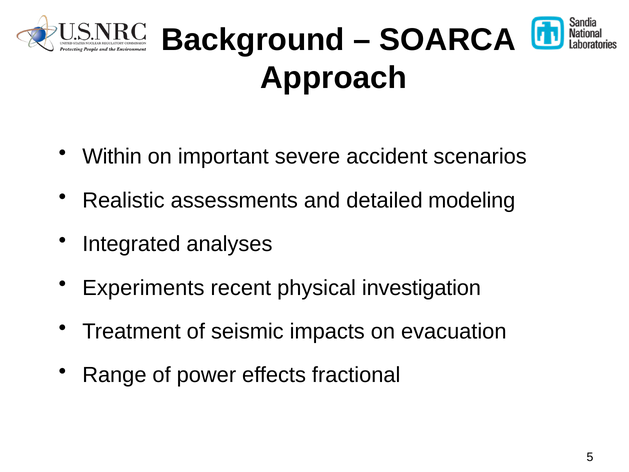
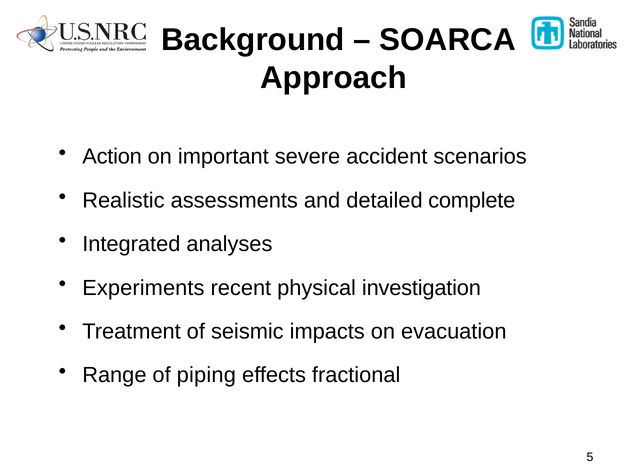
Within: Within -> Action
modeling: modeling -> complete
power: power -> piping
